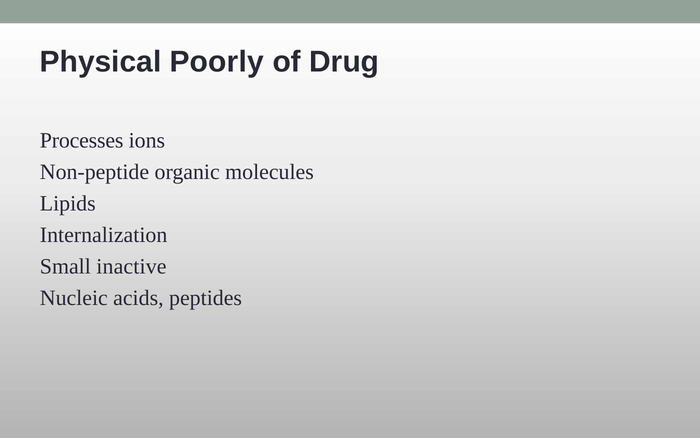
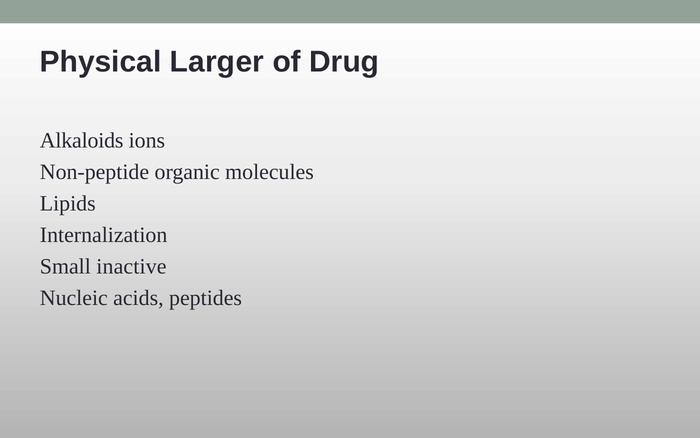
Poorly: Poorly -> Larger
Processes: Processes -> Alkaloids
